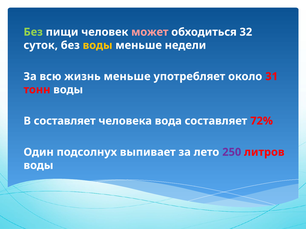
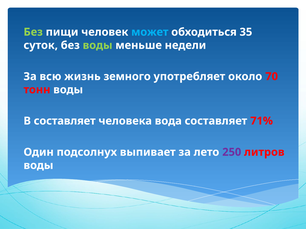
может colour: pink -> light blue
32: 32 -> 35
воды at (98, 45) colour: yellow -> light green
жизнь меньше: меньше -> земного
31: 31 -> 70
72%: 72% -> 71%
